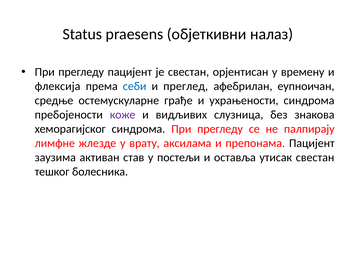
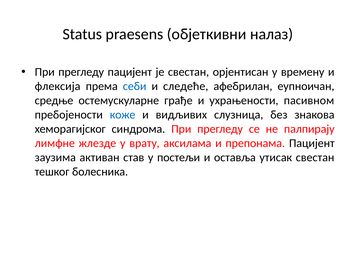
преглед: преглед -> следеће
ухрањености синдрома: синдрома -> пасивном
коже colour: purple -> blue
